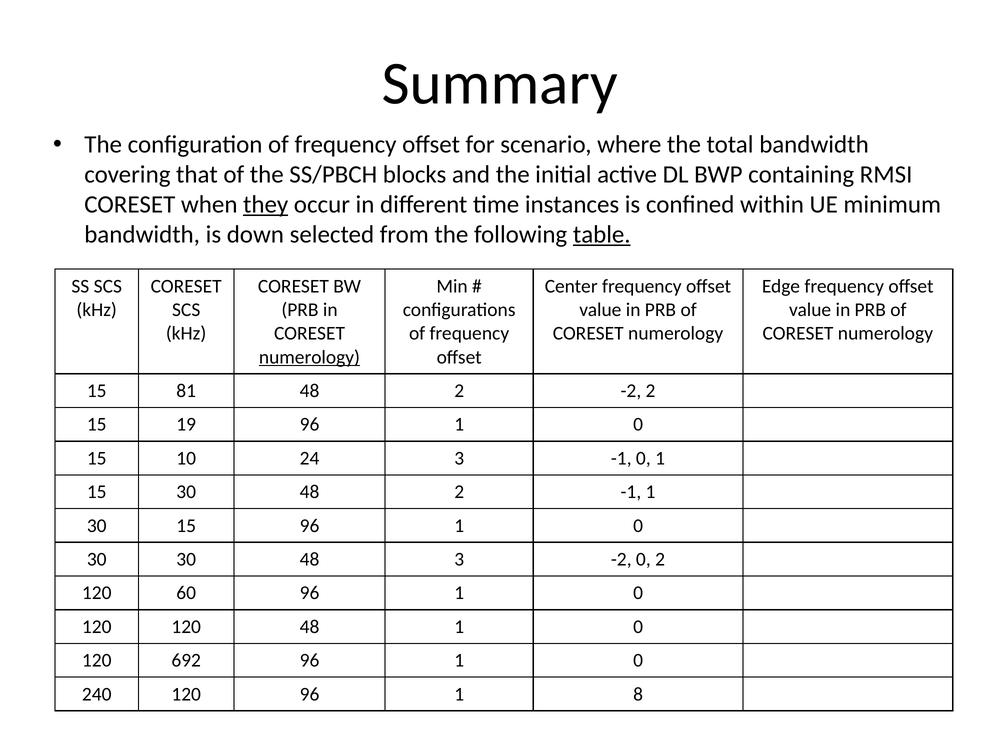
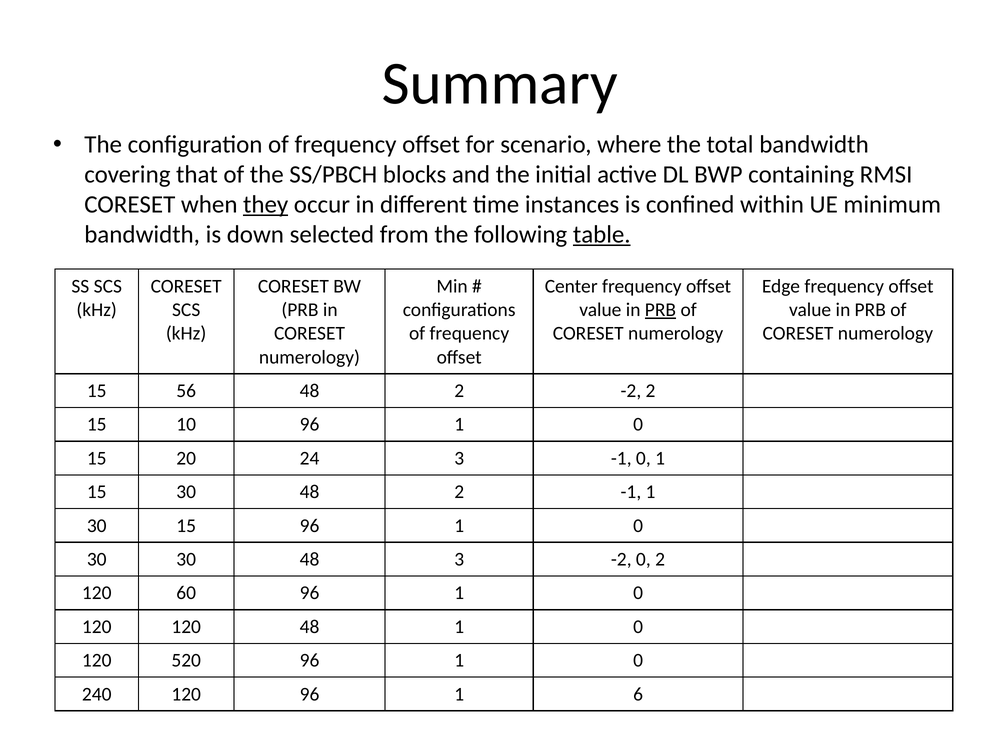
PRB at (660, 310) underline: none -> present
numerology at (309, 357) underline: present -> none
81: 81 -> 56
19: 19 -> 10
10: 10 -> 20
692: 692 -> 520
8: 8 -> 6
